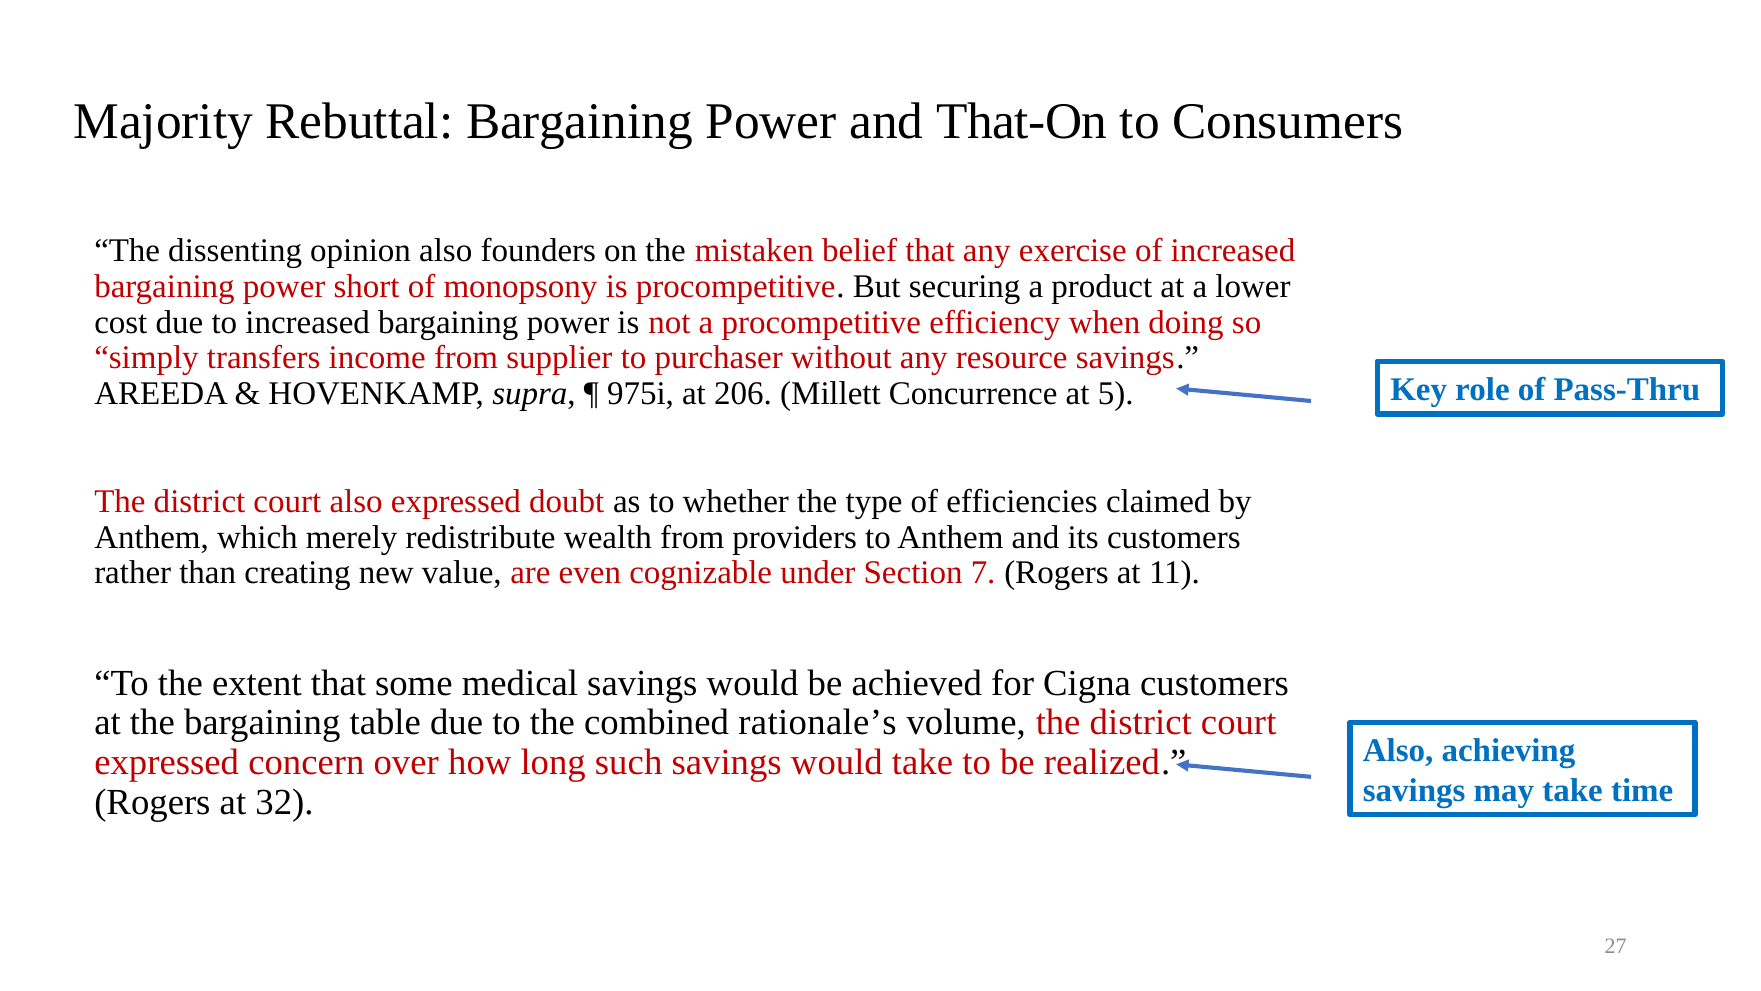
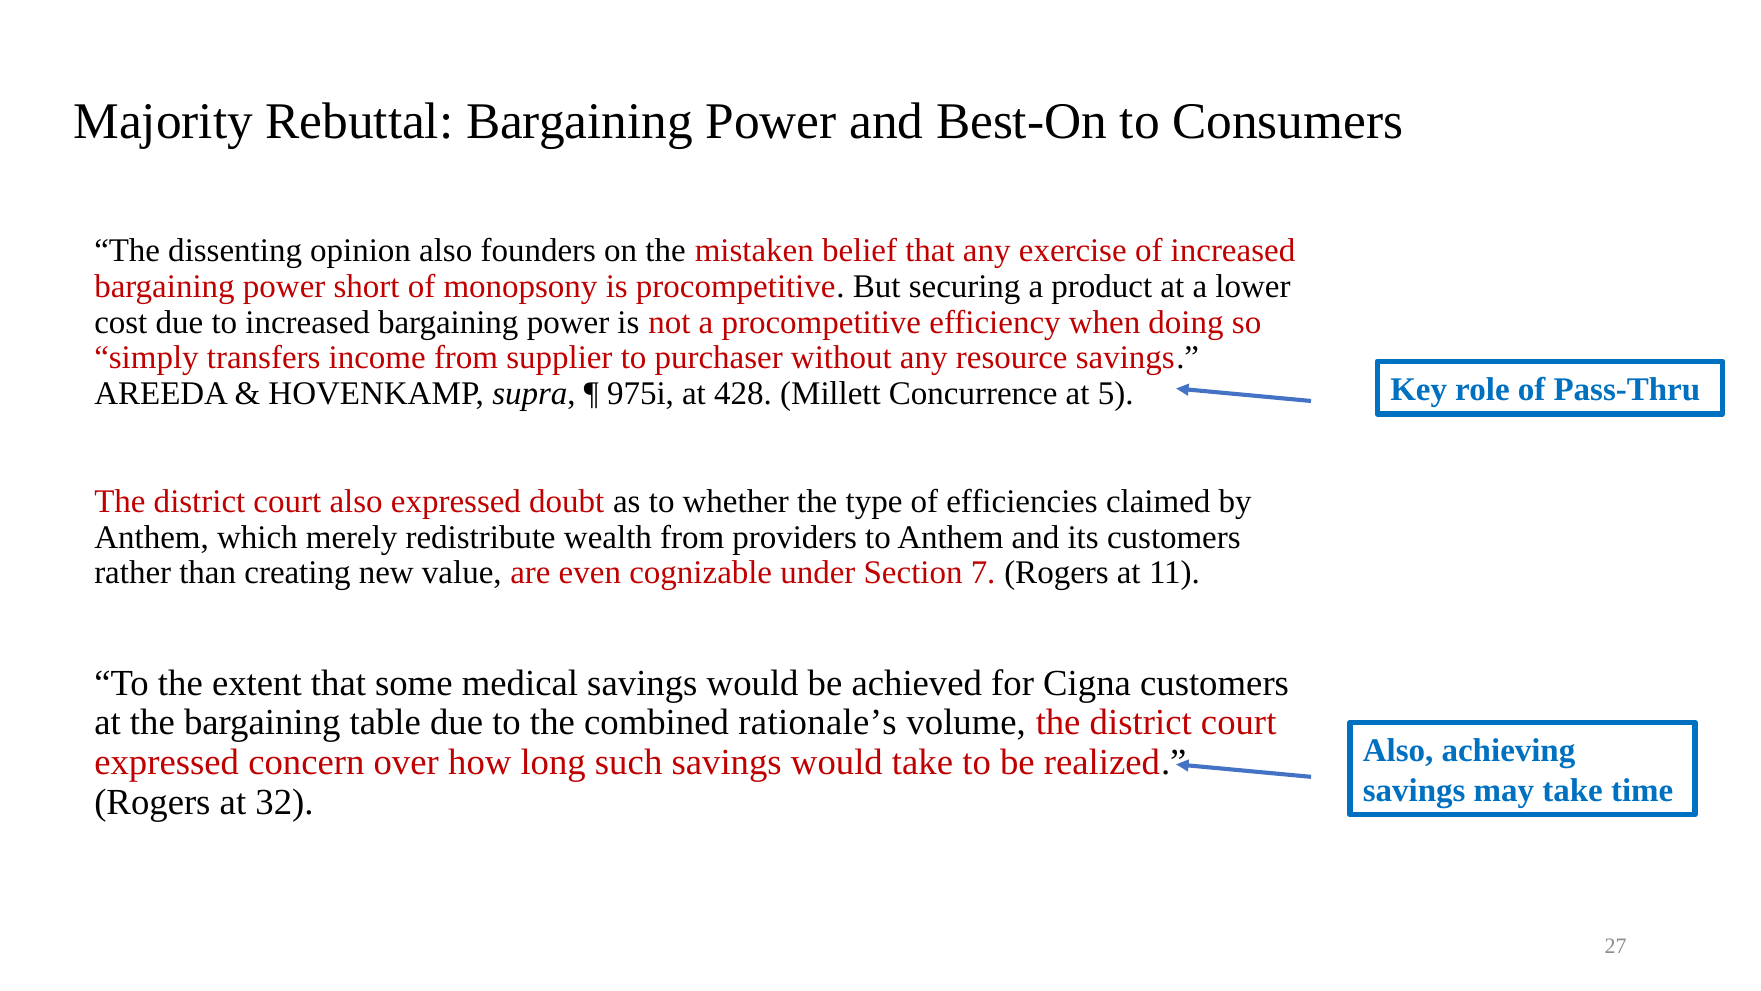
That-On: That-On -> Best-On
206: 206 -> 428
